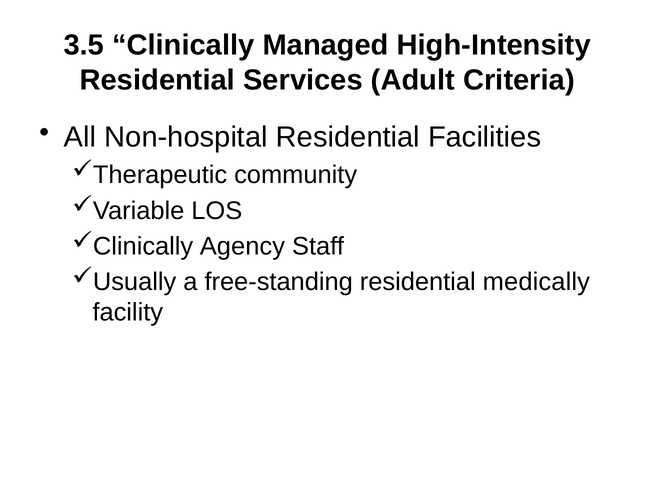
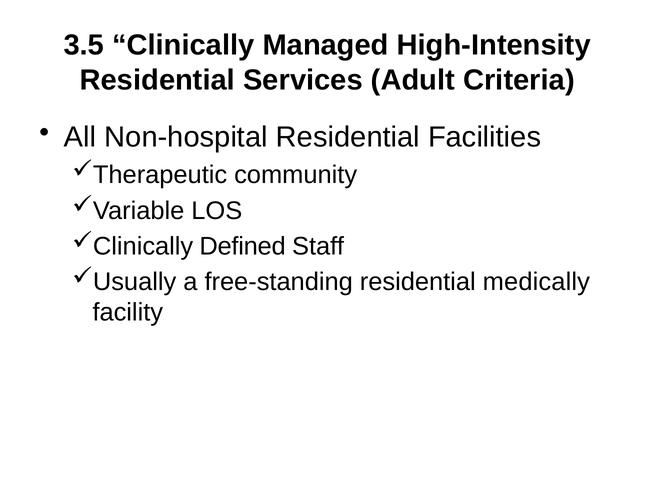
Agency: Agency -> Defined
